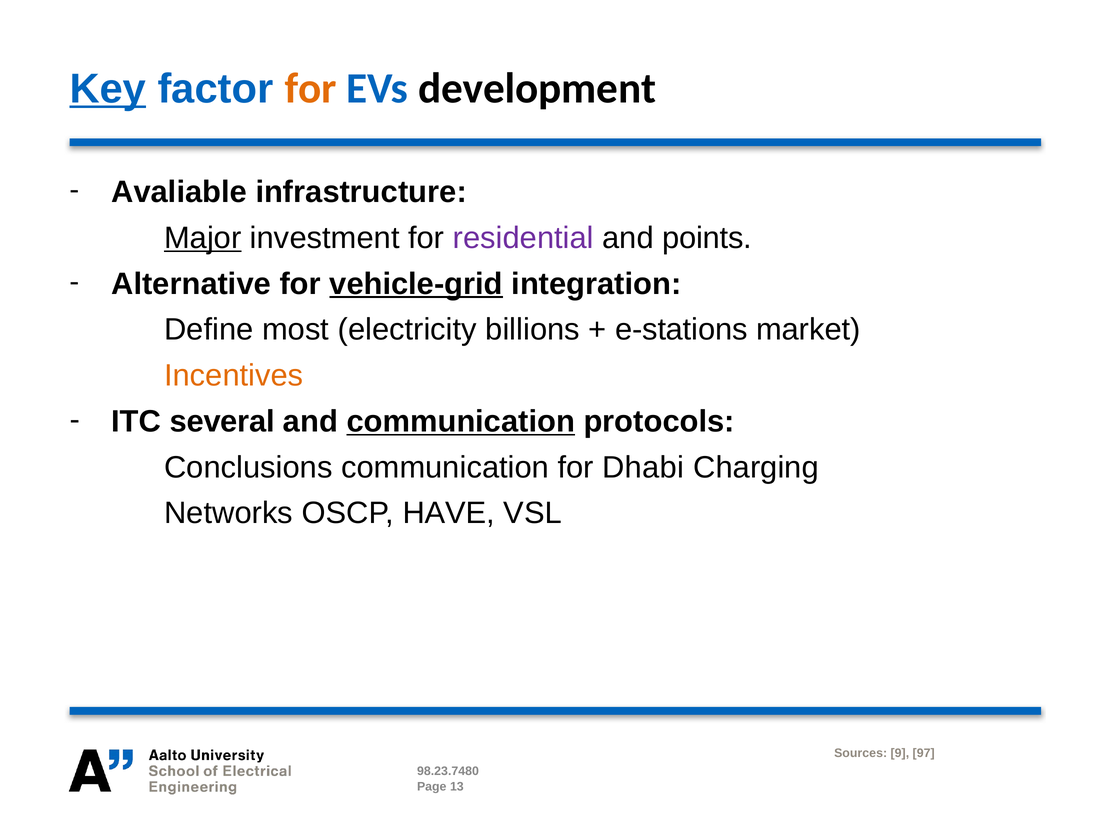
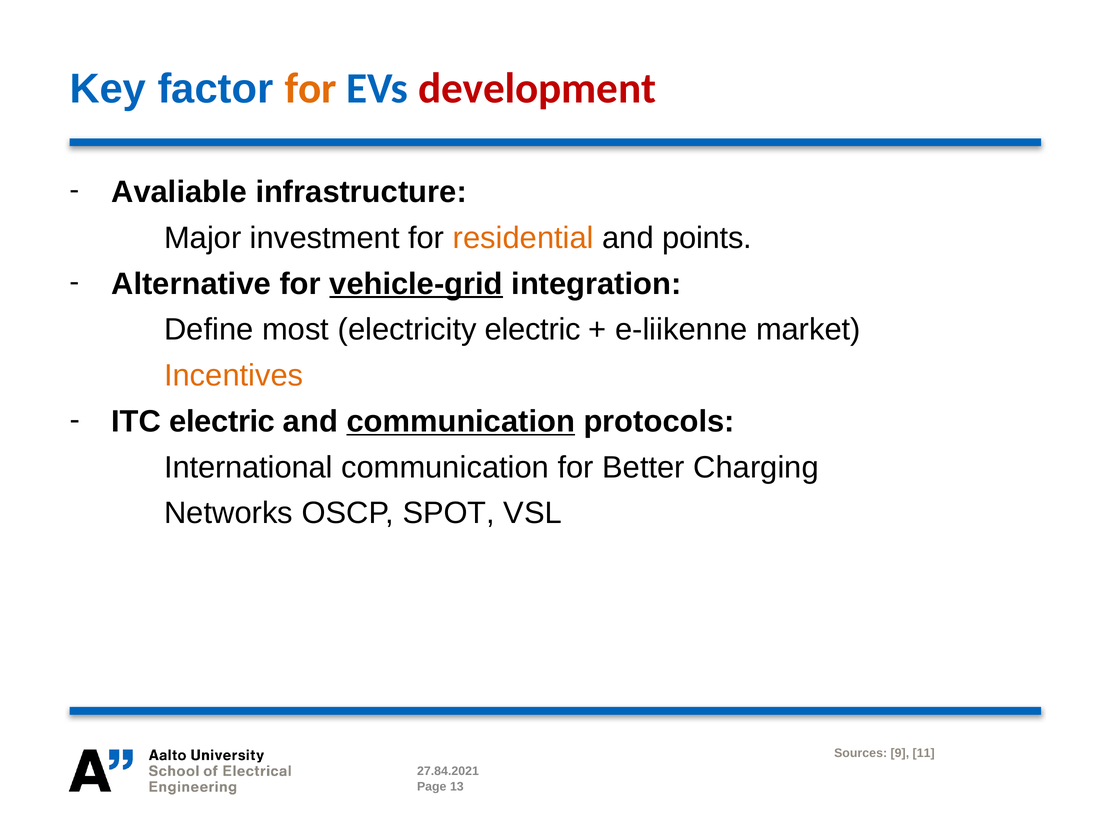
Key underline: present -> none
development colour: black -> red
Major underline: present -> none
residential colour: purple -> orange
electricity billions: billions -> electric
e-stations: e-stations -> e-liikenne
ITC several: several -> electric
Conclusions: Conclusions -> International
Dhabi: Dhabi -> Better
HAVE: HAVE -> SPOT
97: 97 -> 11
98.23.7480: 98.23.7480 -> 27.84.2021
